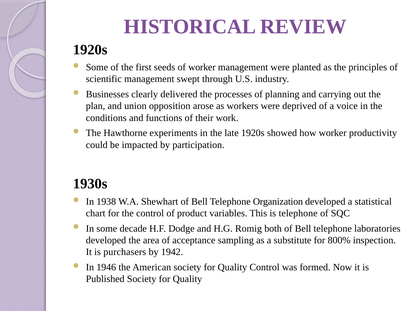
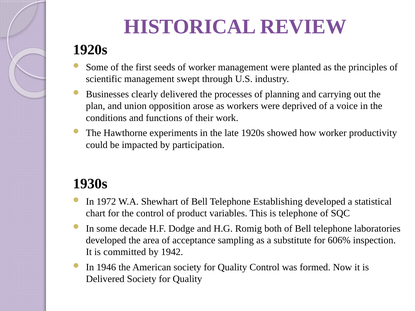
1938: 1938 -> 1972
Organization: Organization -> Establishing
800%: 800% -> 606%
purchasers: purchasers -> committed
Published at (105, 279): Published -> Delivered
